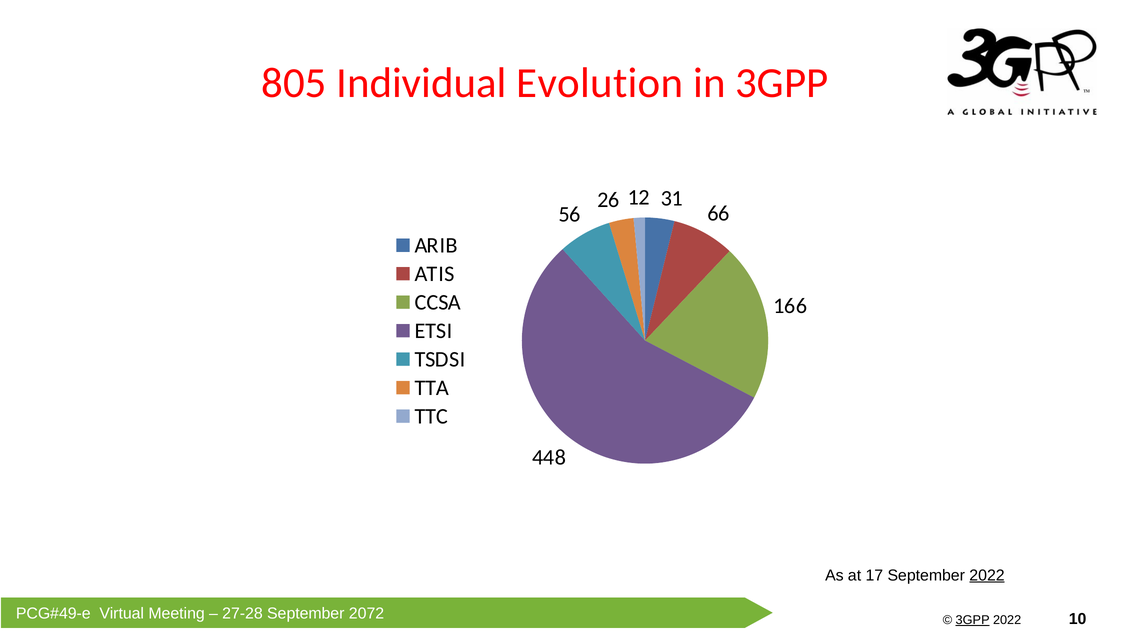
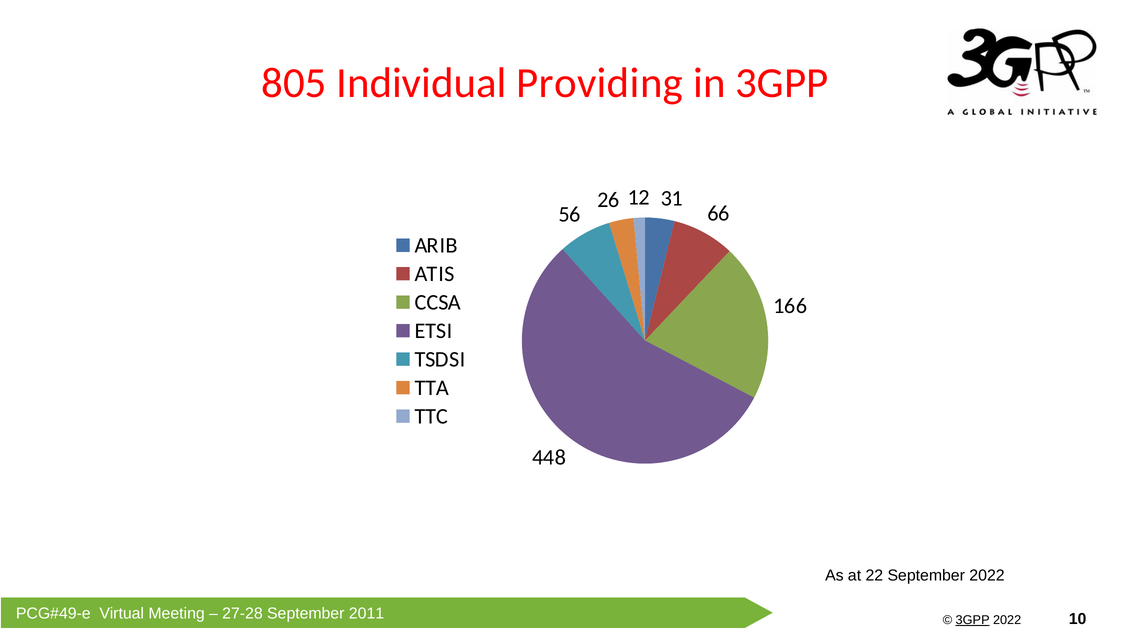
Evolution: Evolution -> Providing
17: 17 -> 22
2022 at (987, 576) underline: present -> none
2072: 2072 -> 2011
